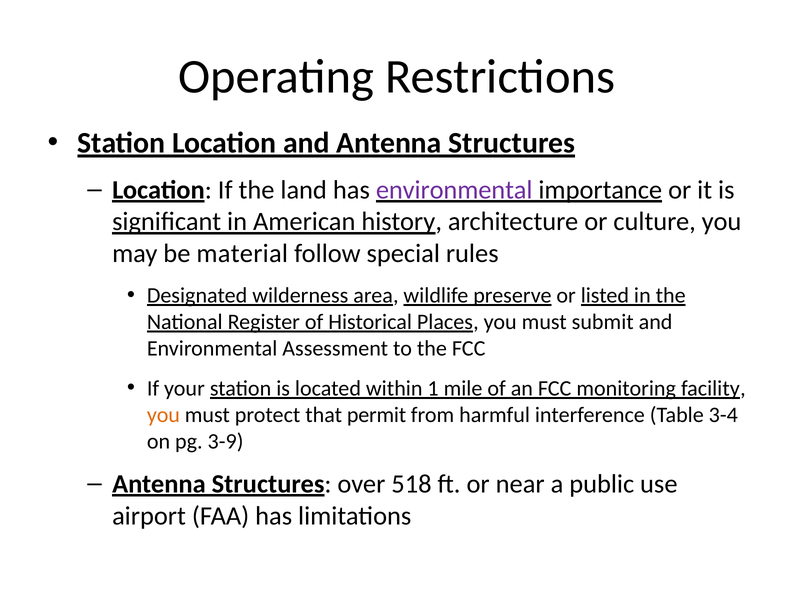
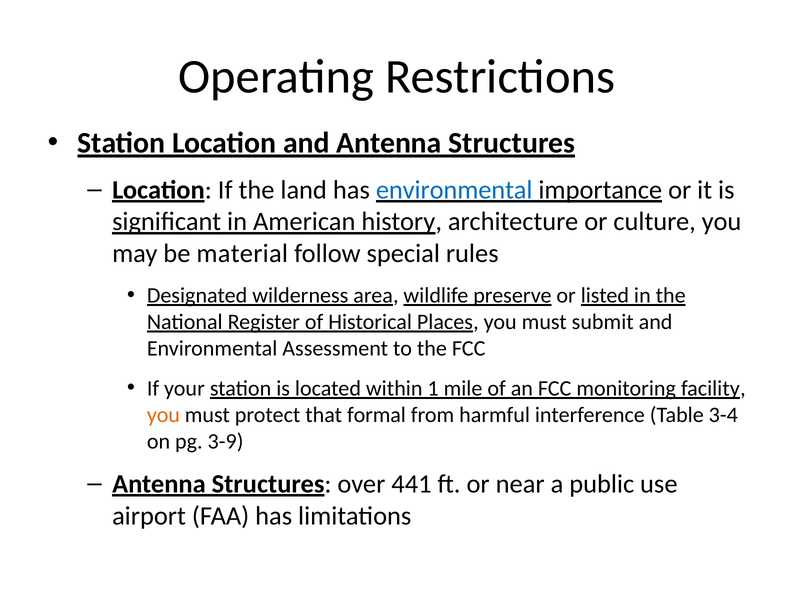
environmental at (454, 190) colour: purple -> blue
permit: permit -> formal
518: 518 -> 441
